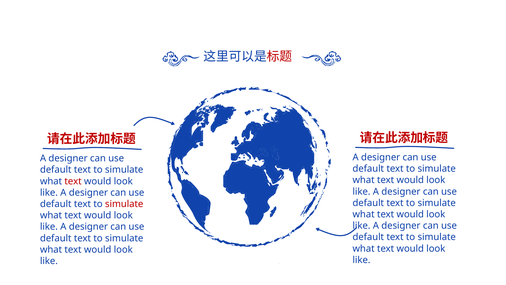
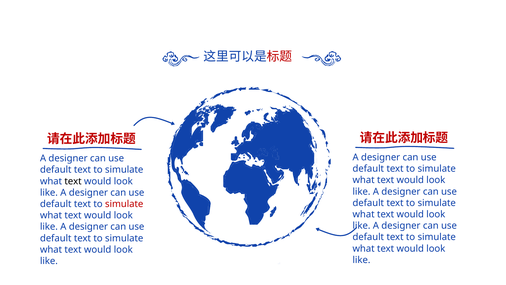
text at (73, 181) colour: red -> black
